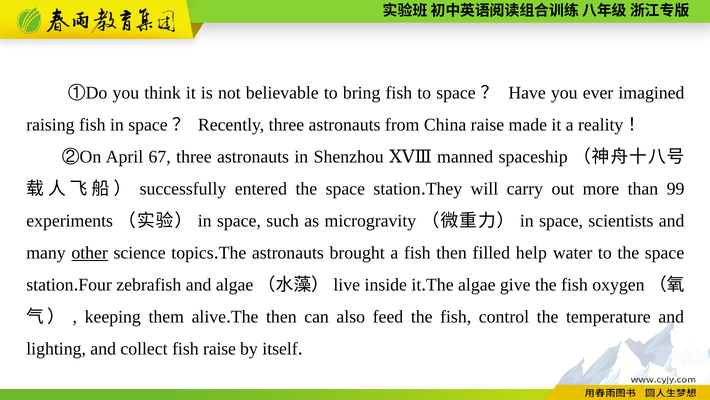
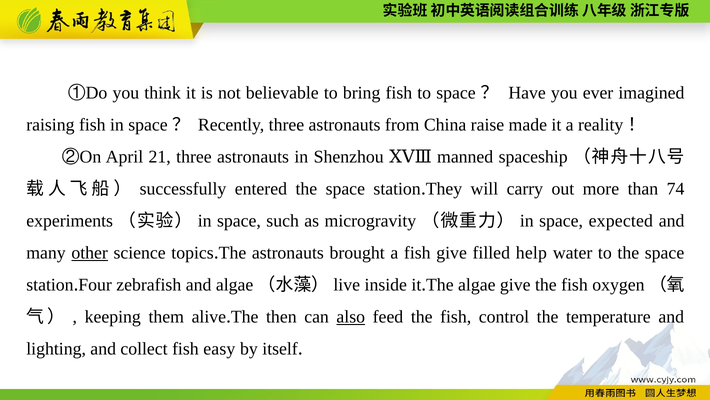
67: 67 -> 21
99: 99 -> 74
scientists: scientists -> expected
fish then: then -> give
also underline: none -> present
fish raise: raise -> easy
